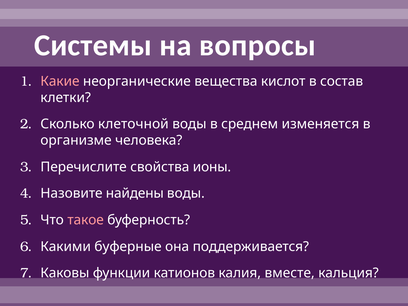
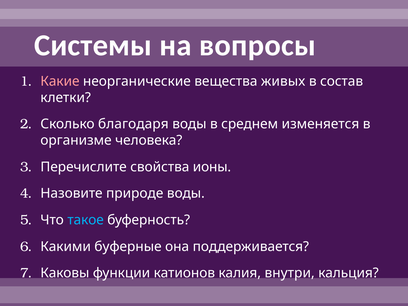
кислот: кислот -> живых
клеточной: клеточной -> благодаря
найдены: найдены -> природе
такое colour: pink -> light blue
вместе: вместе -> внутри
